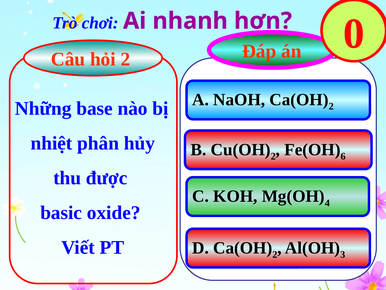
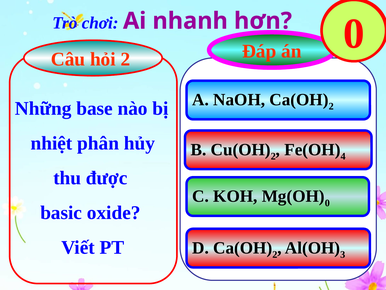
6: 6 -> 4
4: 4 -> 0
